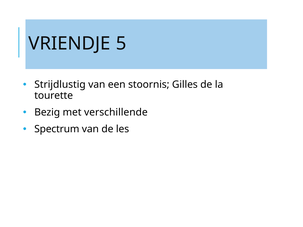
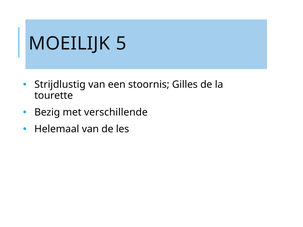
VRIENDJE: VRIENDJE -> MOEILIJK
Spectrum: Spectrum -> Helemaal
